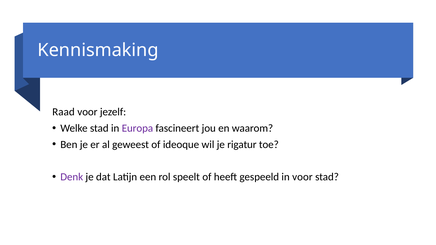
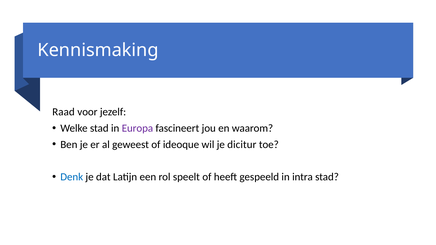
rigatur: rigatur -> dicitur
Denk colour: purple -> blue
in voor: voor -> intra
